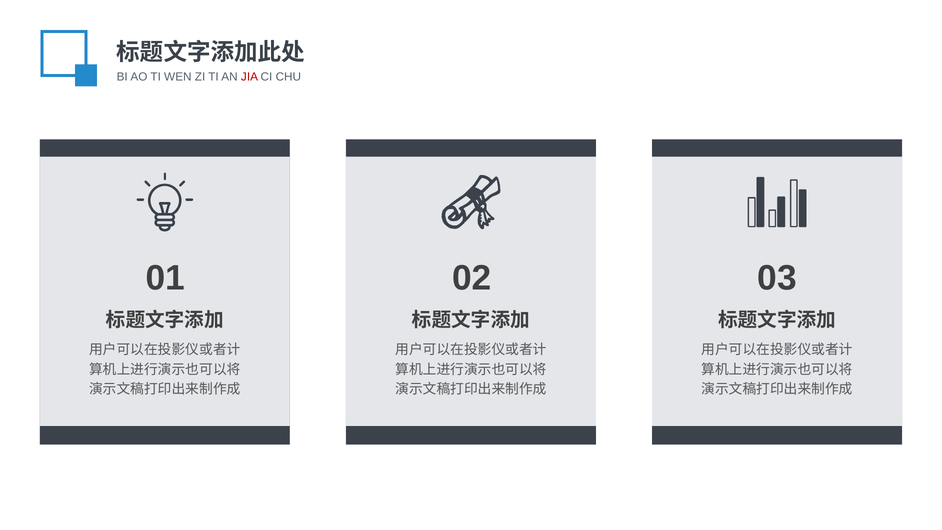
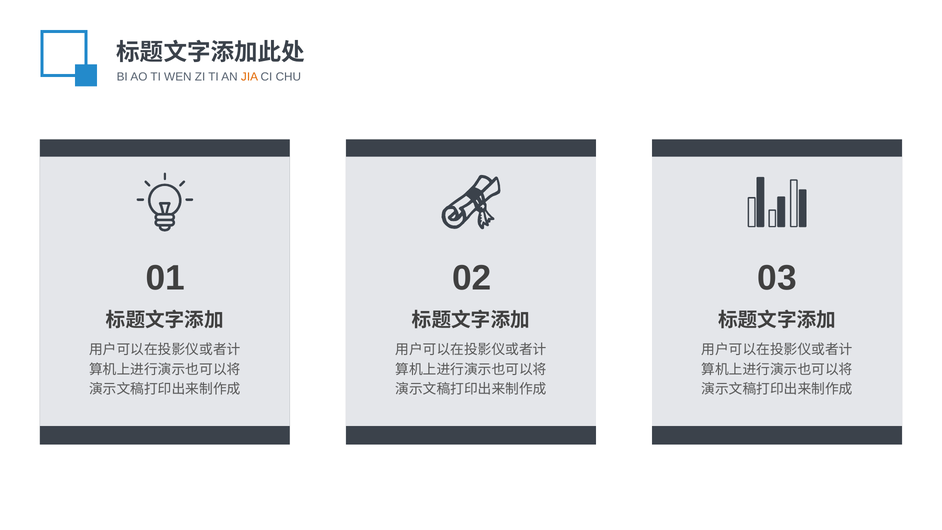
JIA colour: red -> orange
